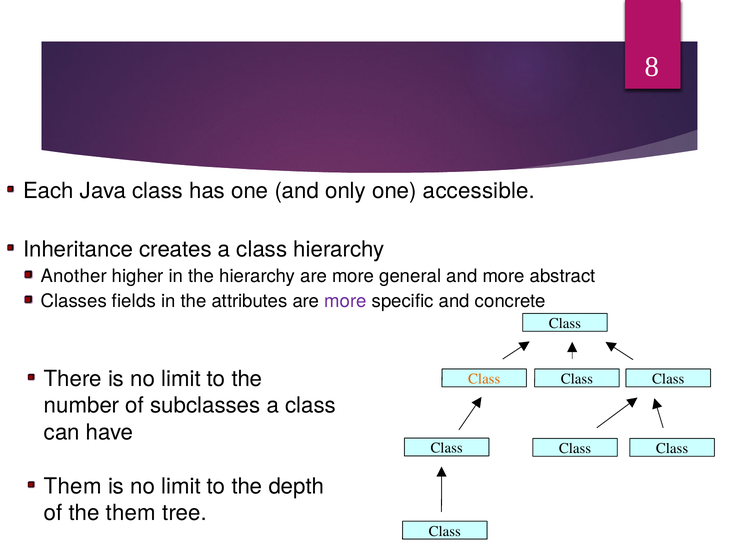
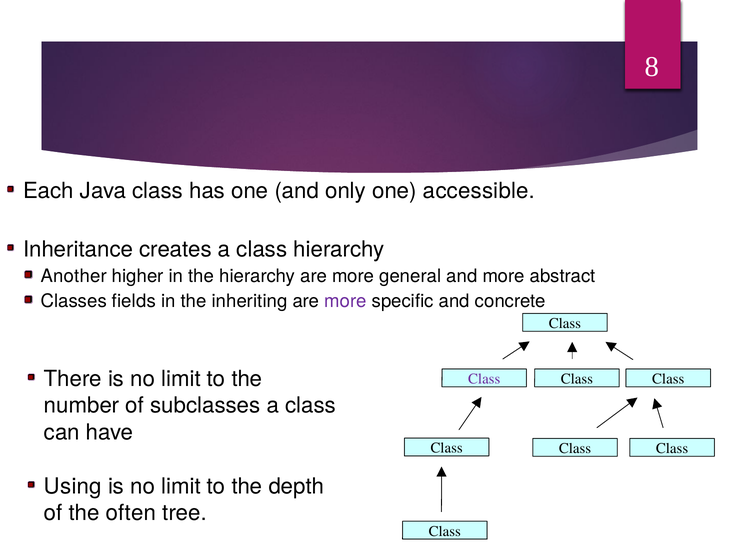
attributes: attributes -> inheriting
Class at (484, 379) colour: orange -> purple
Them at (73, 487): Them -> Using
the them: them -> often
